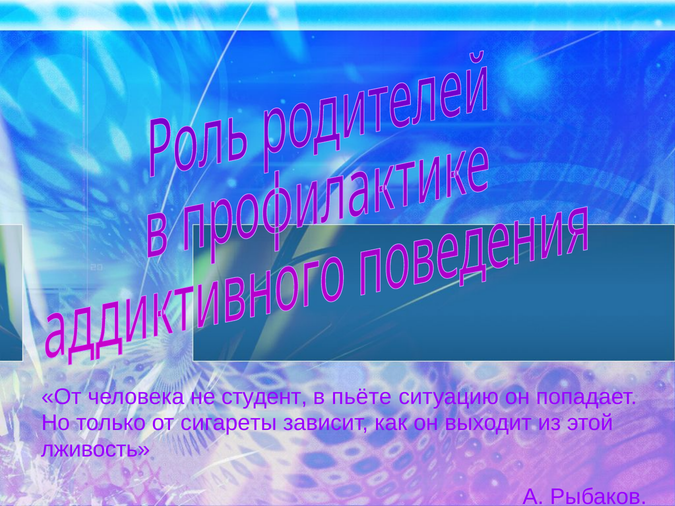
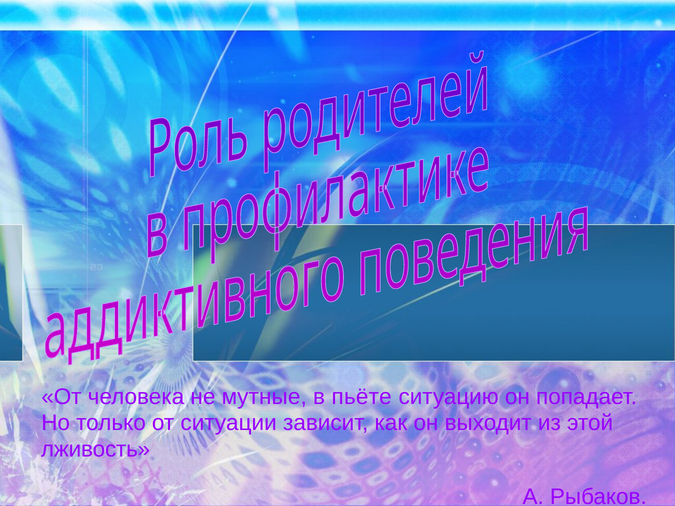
студент: студент -> мутные
сигареты: сигареты -> ситуации
